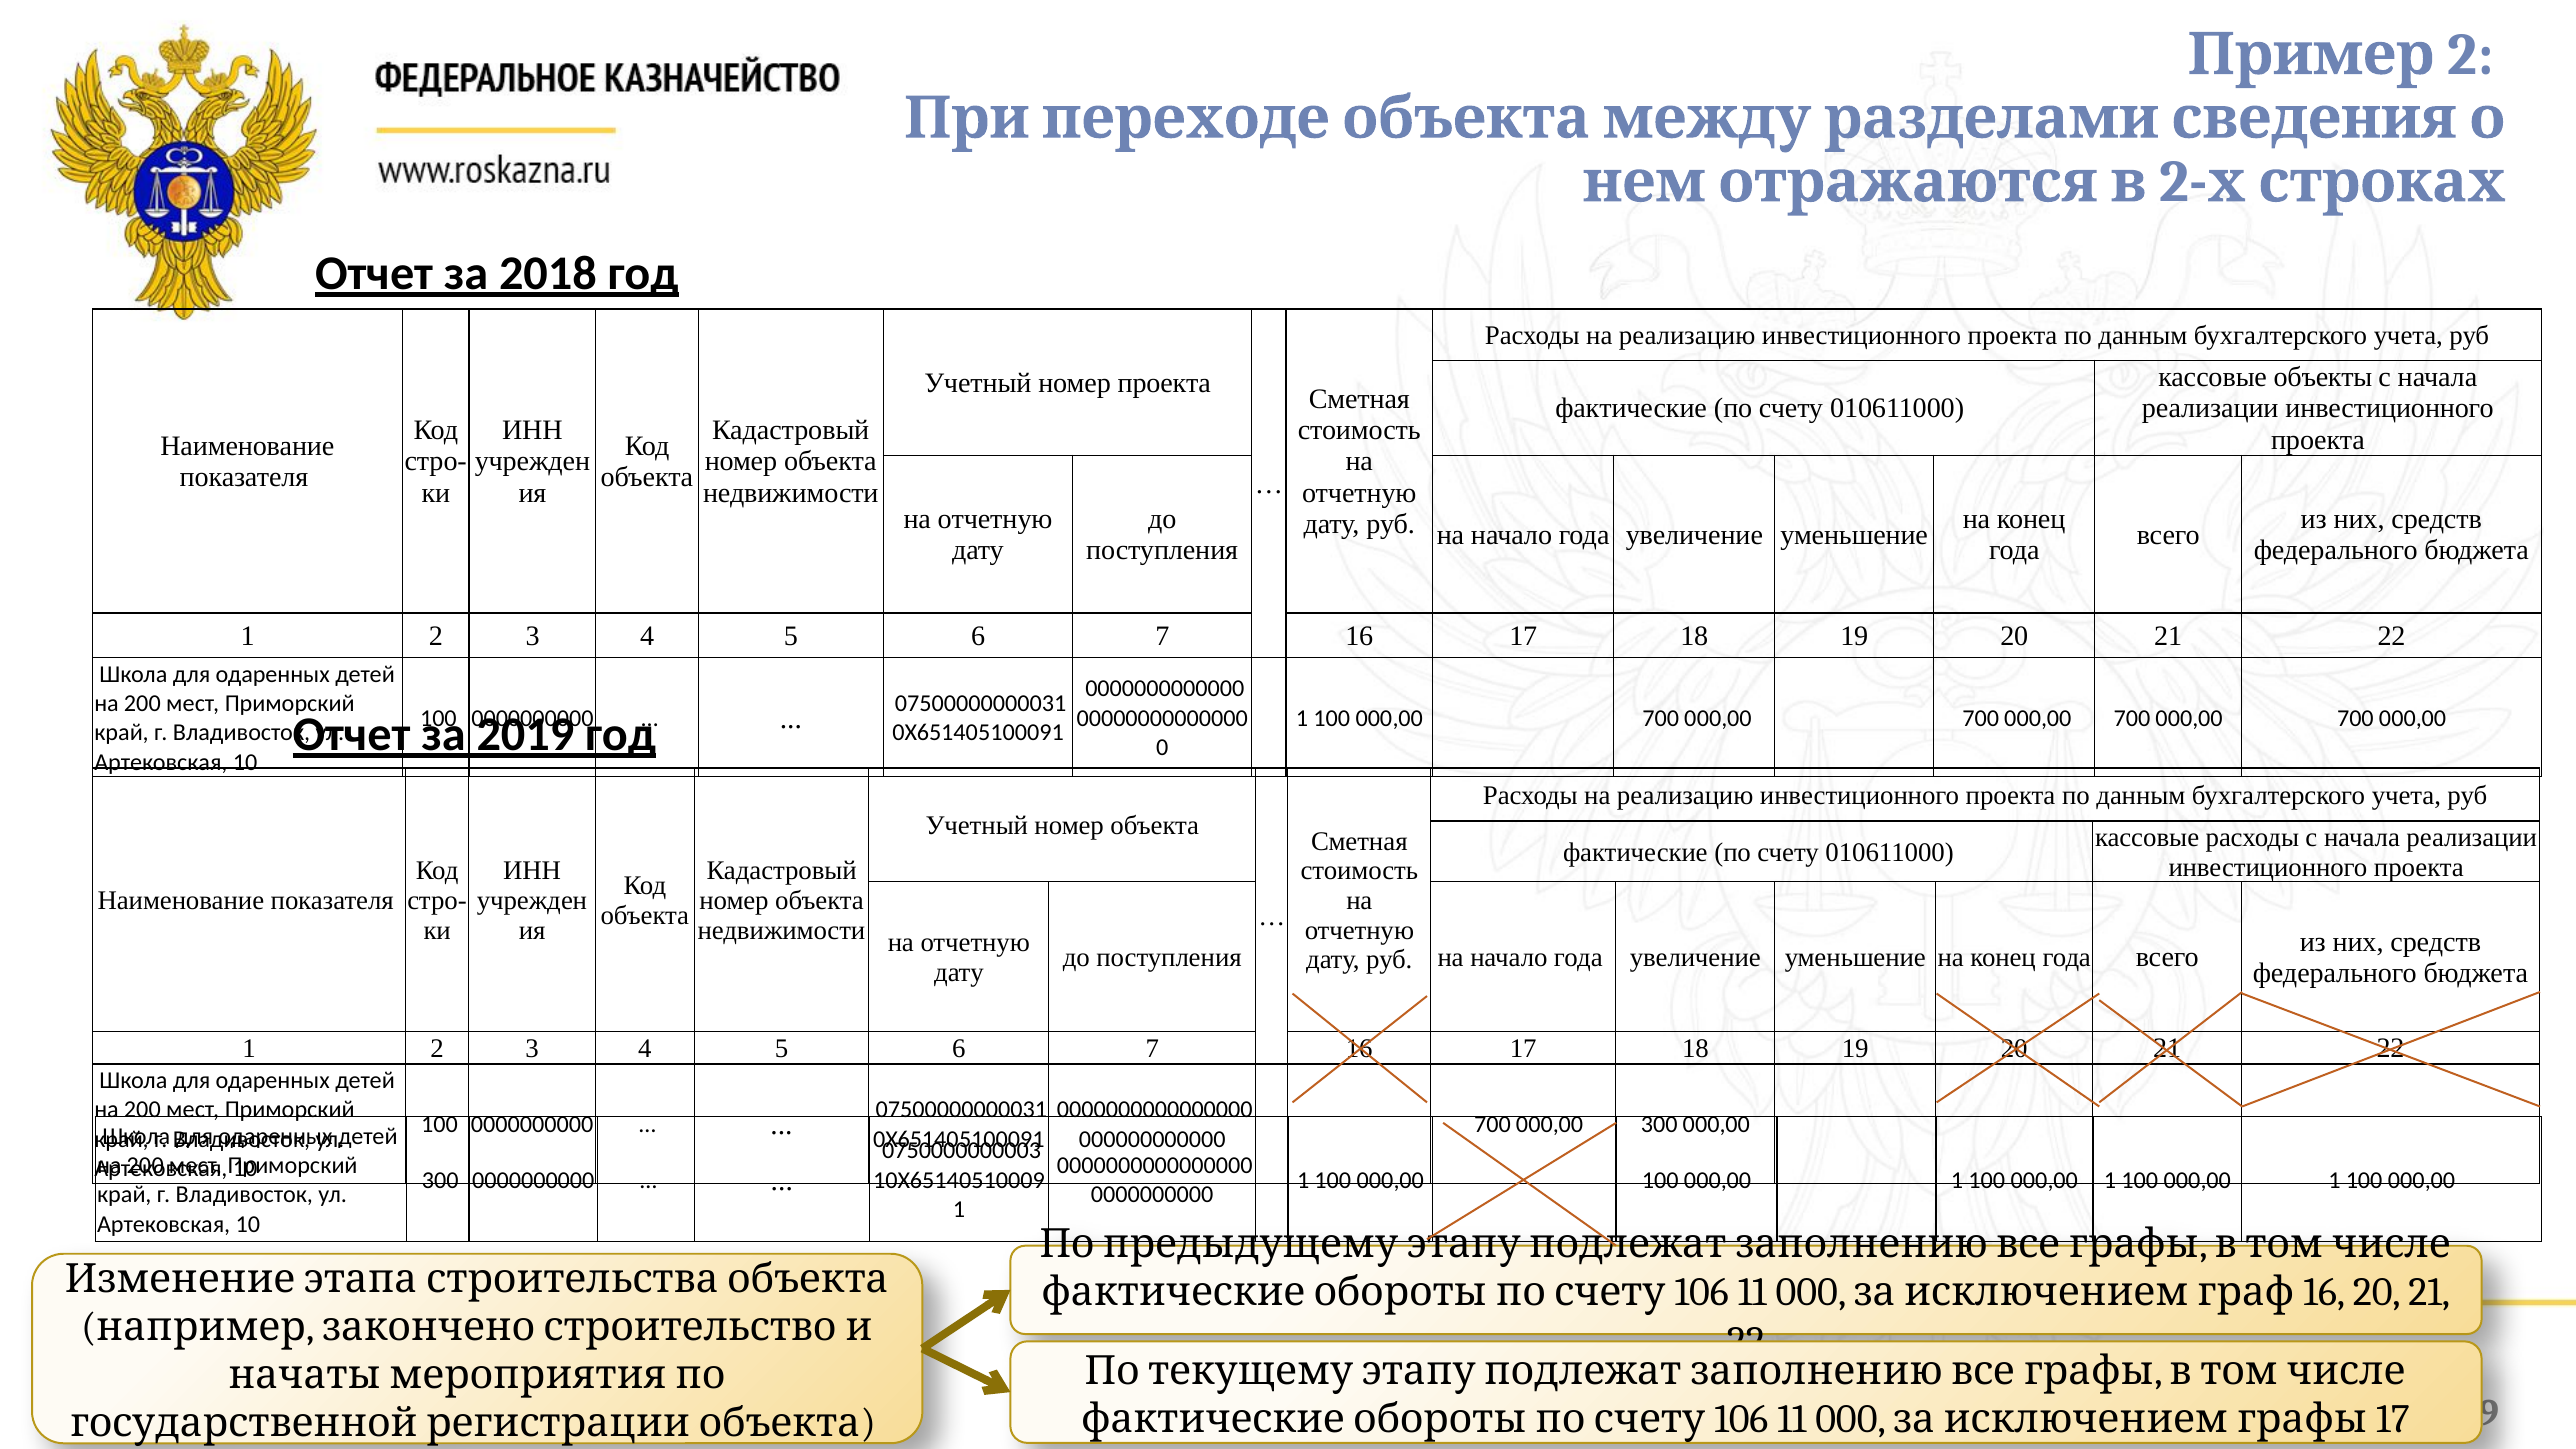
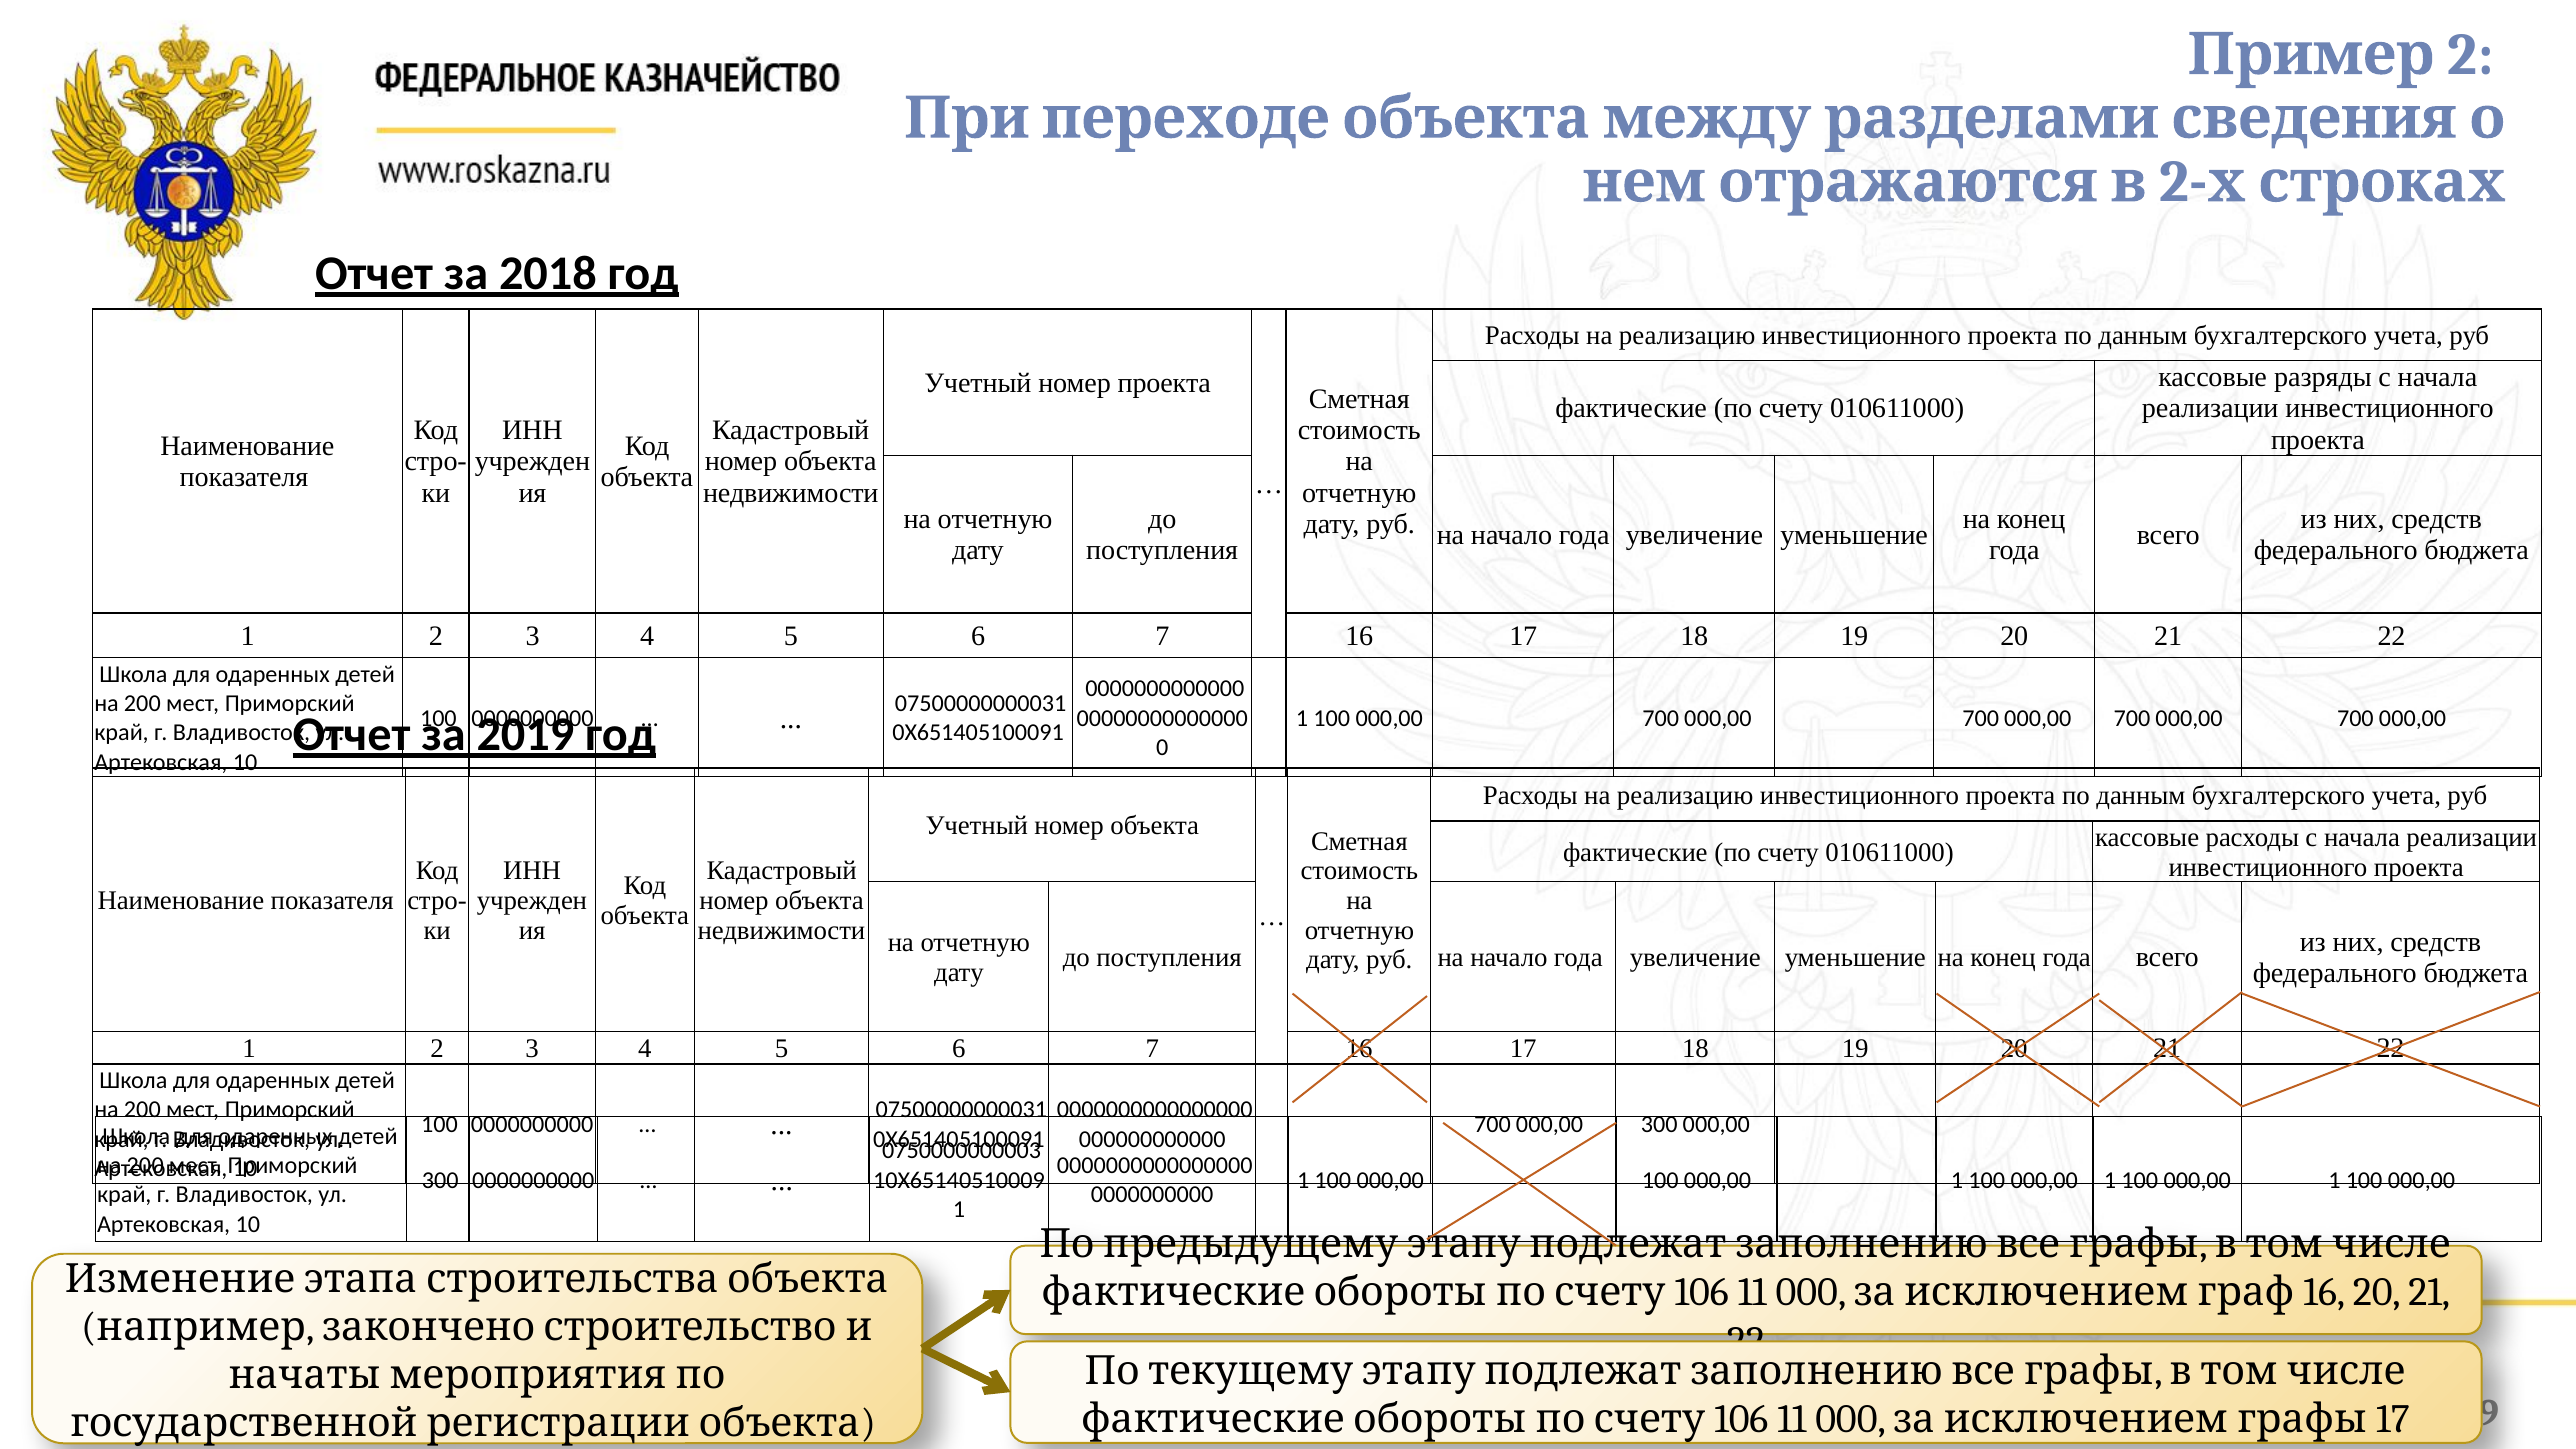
объекты: объекты -> разряды
